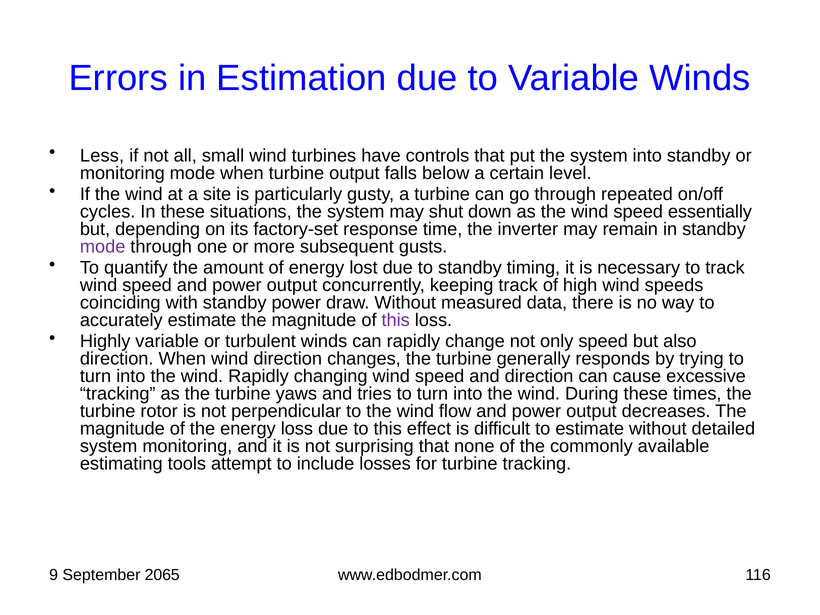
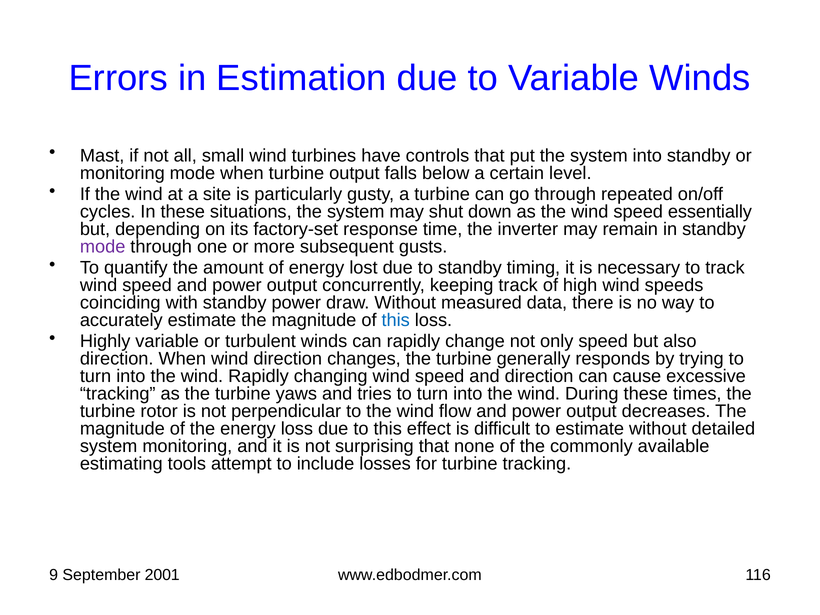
Less: Less -> Mast
this at (396, 320) colour: purple -> blue
2065: 2065 -> 2001
